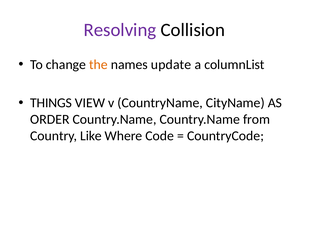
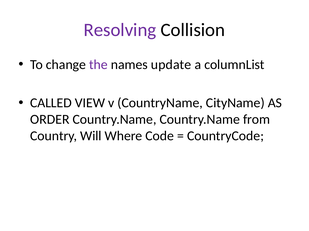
the colour: orange -> purple
THINGS: THINGS -> CALLED
Like: Like -> Will
